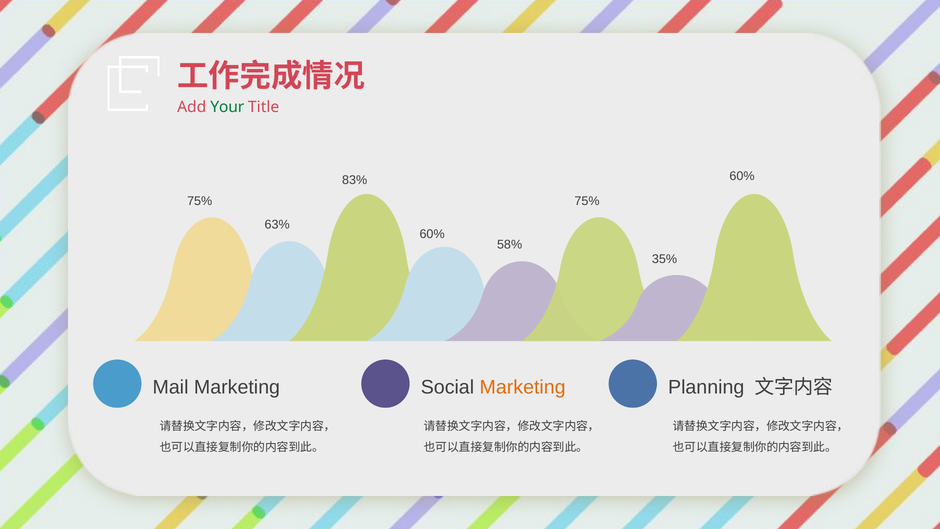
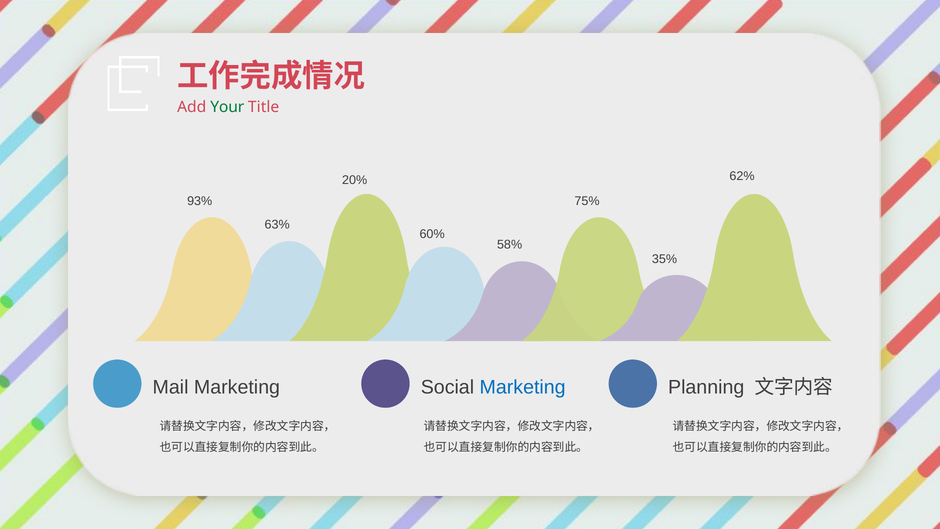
60% at (742, 176): 60% -> 62%
83%: 83% -> 20%
75% at (200, 201): 75% -> 93%
Marketing at (523, 387) colour: orange -> blue
